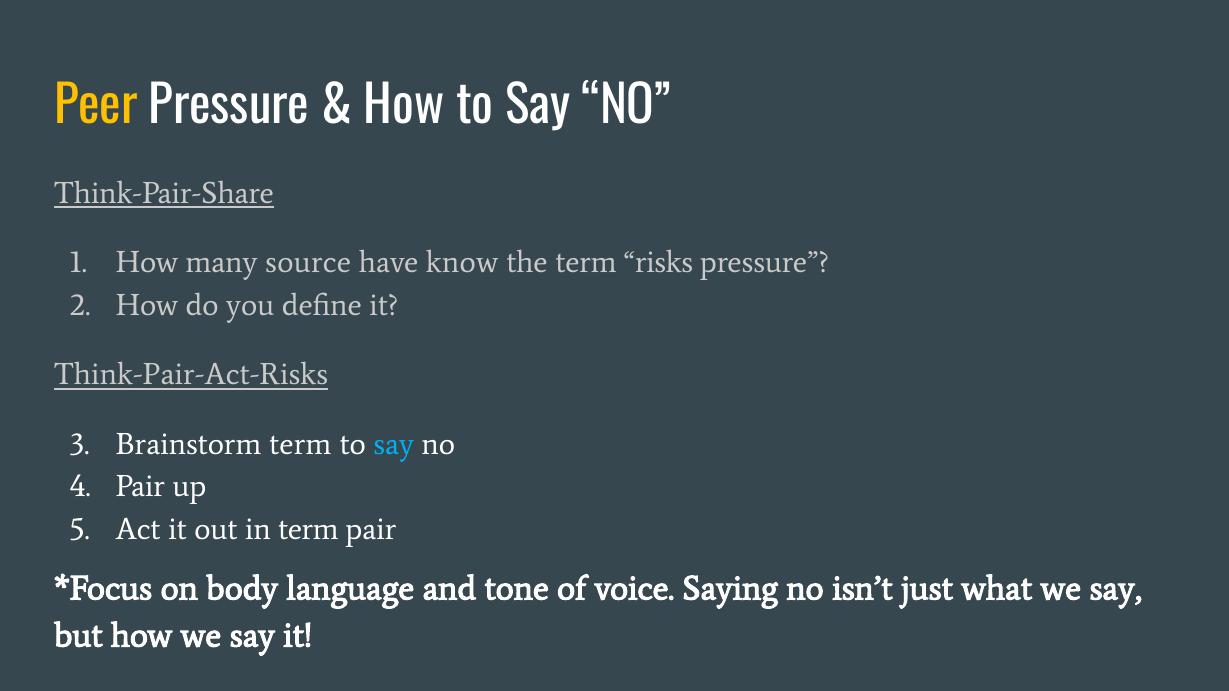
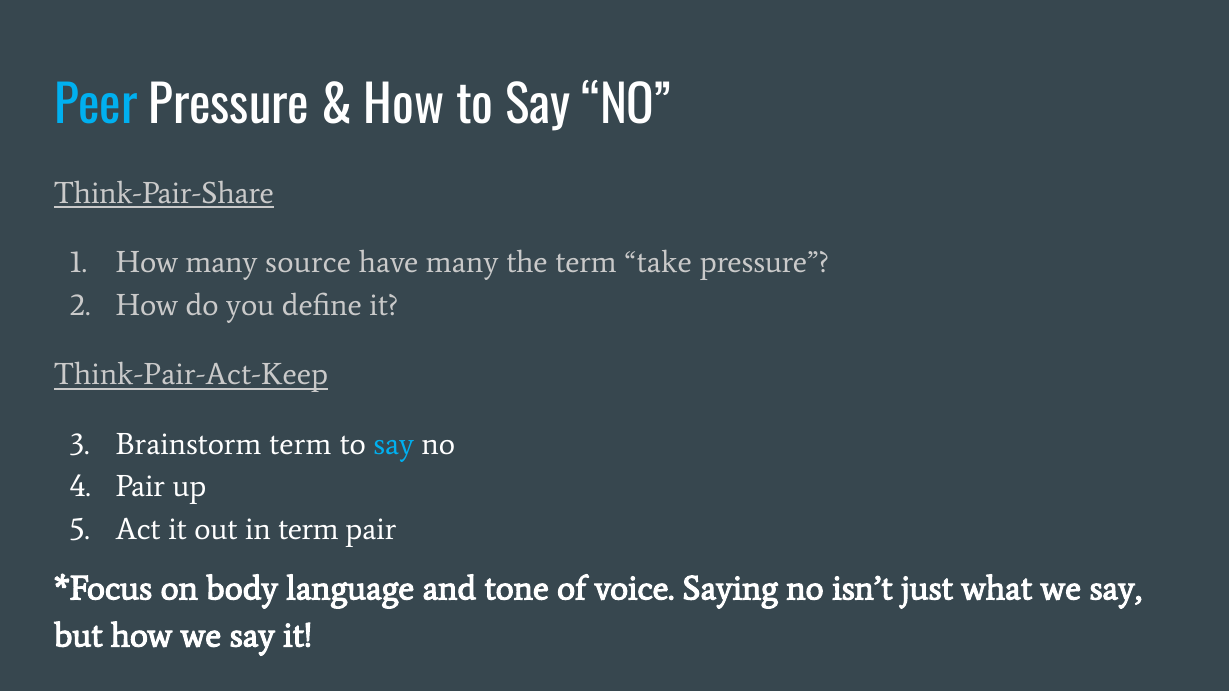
Peer colour: yellow -> light blue
have know: know -> many
risks: risks -> take
Think-Pair-Act-Risks: Think-Pair-Act-Risks -> Think-Pair-Act-Keep
